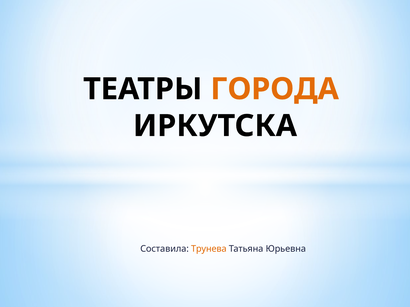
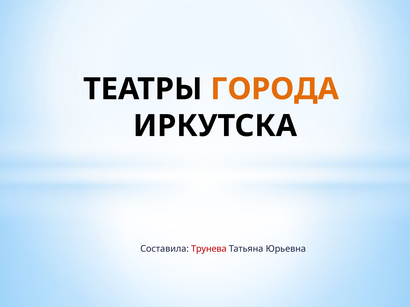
Трунева colour: orange -> red
